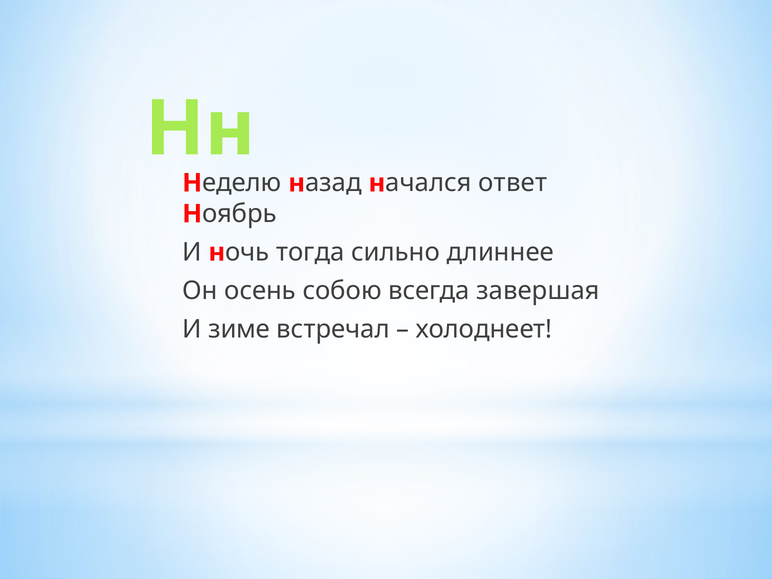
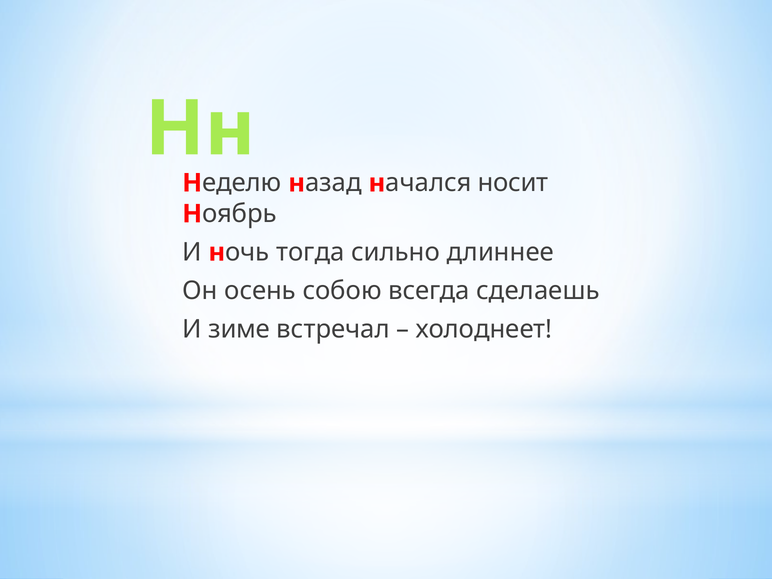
ответ: ответ -> носит
завершая: завершая -> сделаешь
